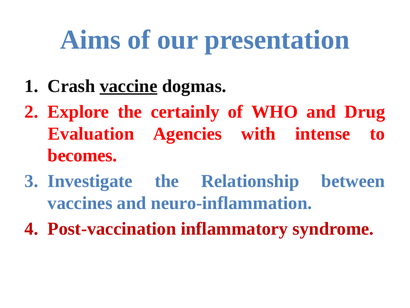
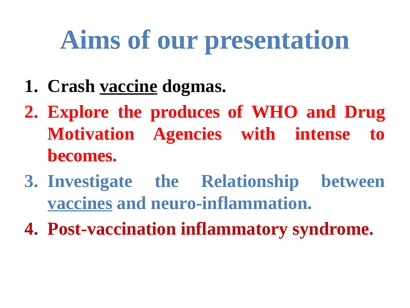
certainly: certainly -> produces
Evaluation: Evaluation -> Motivation
vaccines underline: none -> present
